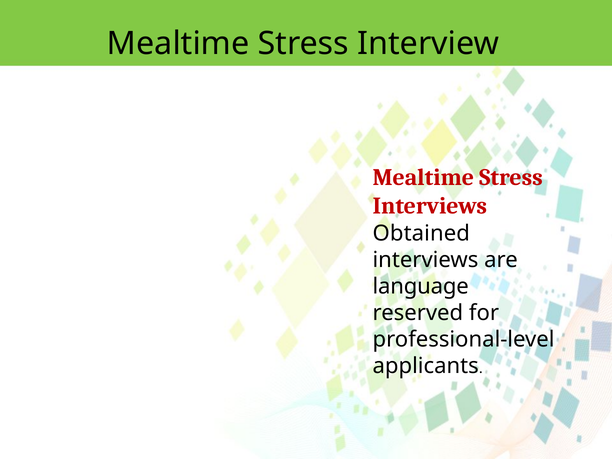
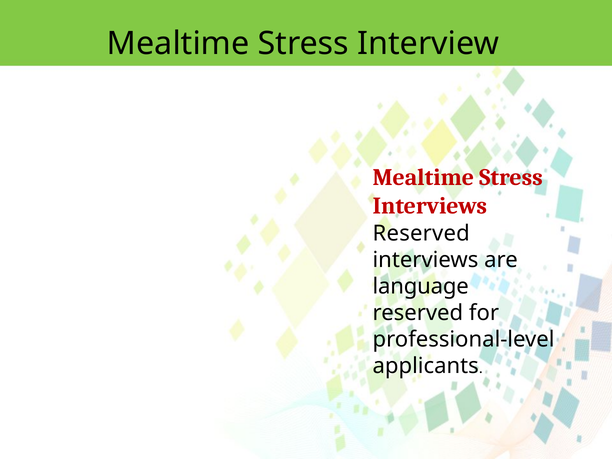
Obtained at (421, 233): Obtained -> Reserved
